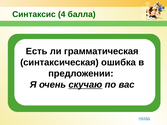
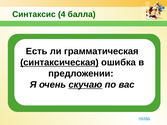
синтаксическая underline: none -> present
